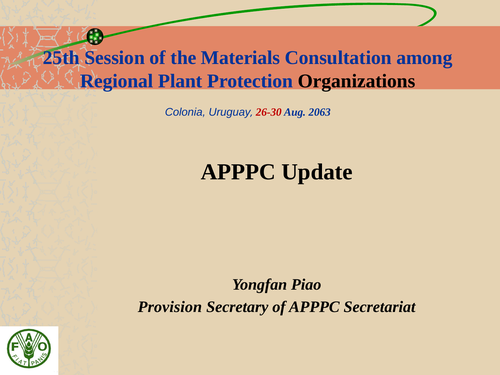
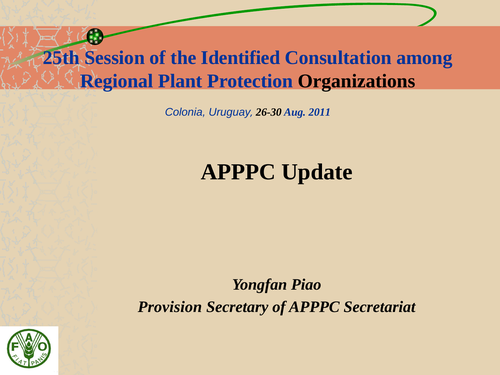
Materials: Materials -> Identified
26-30 colour: red -> black
2063: 2063 -> 2011
